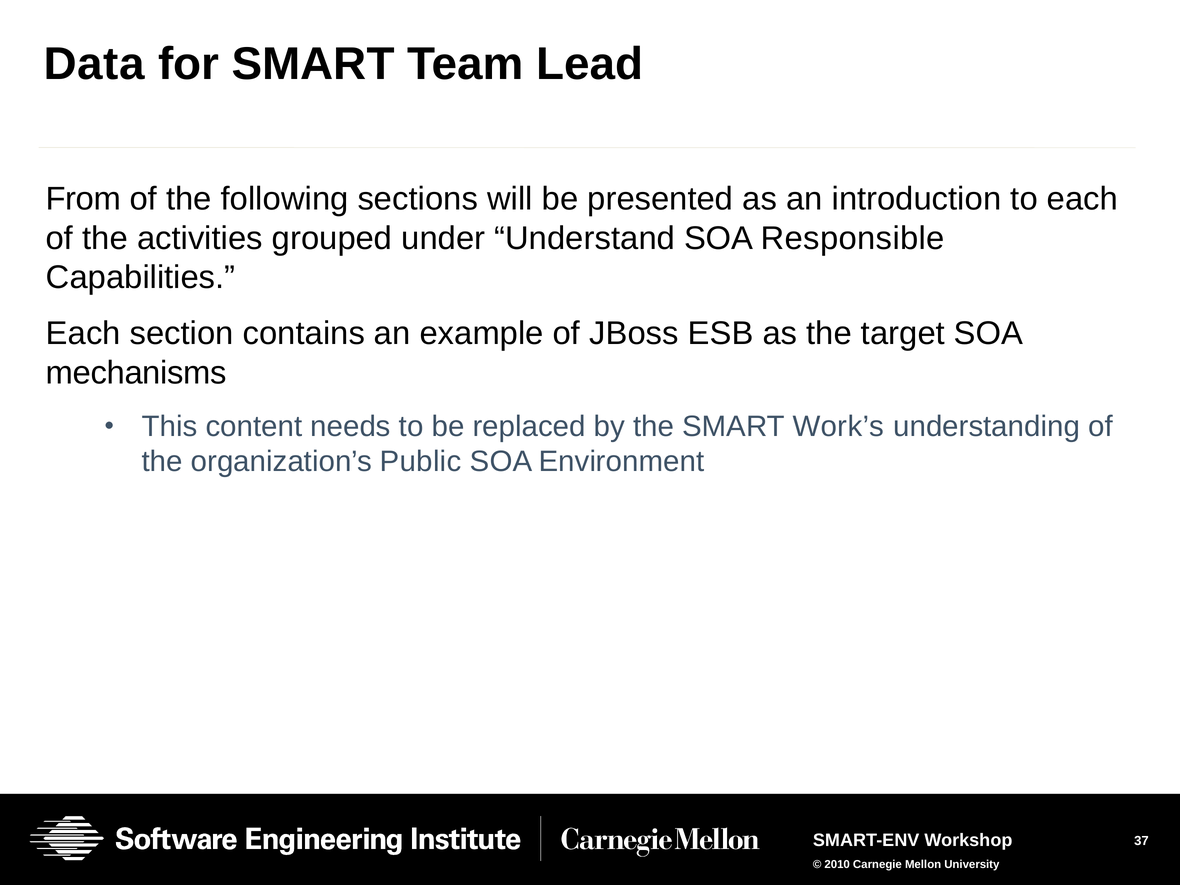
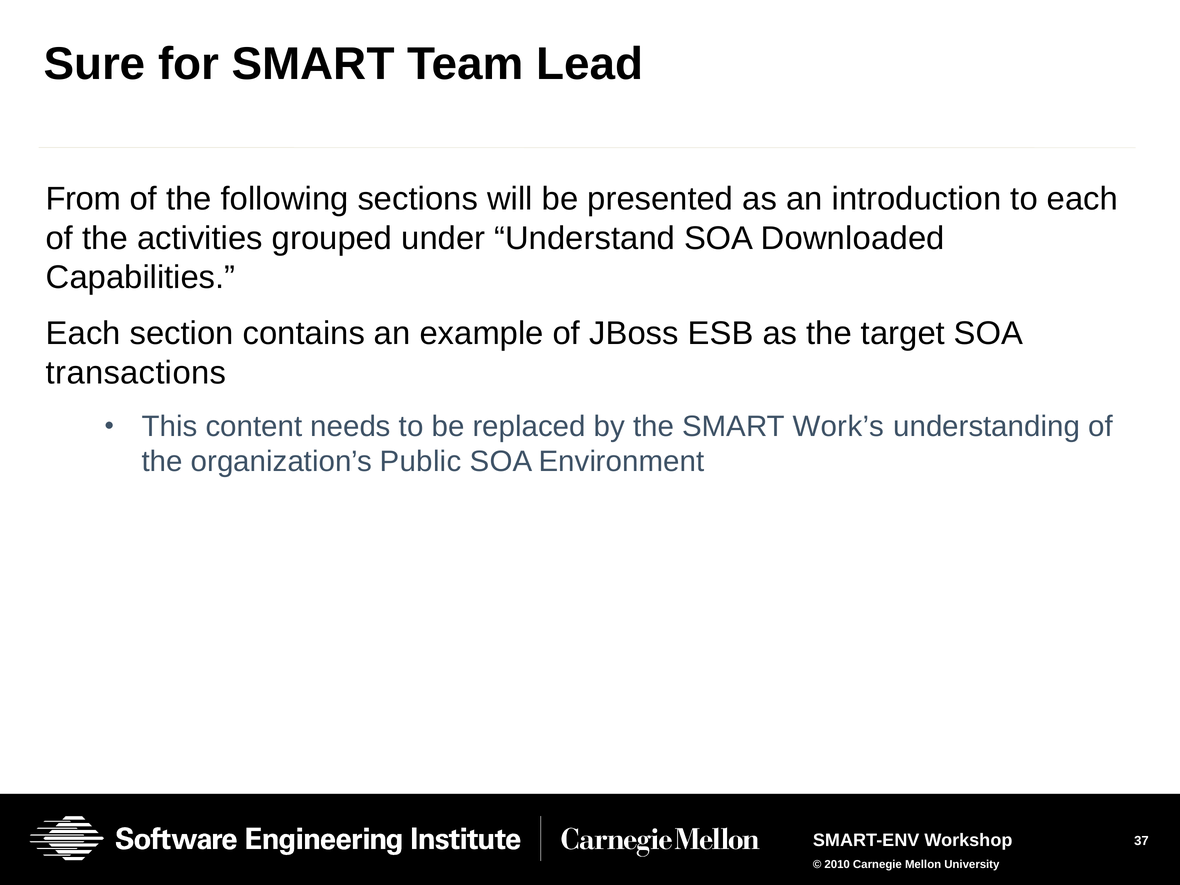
Data: Data -> Sure
Responsible: Responsible -> Downloaded
mechanisms: mechanisms -> transactions
